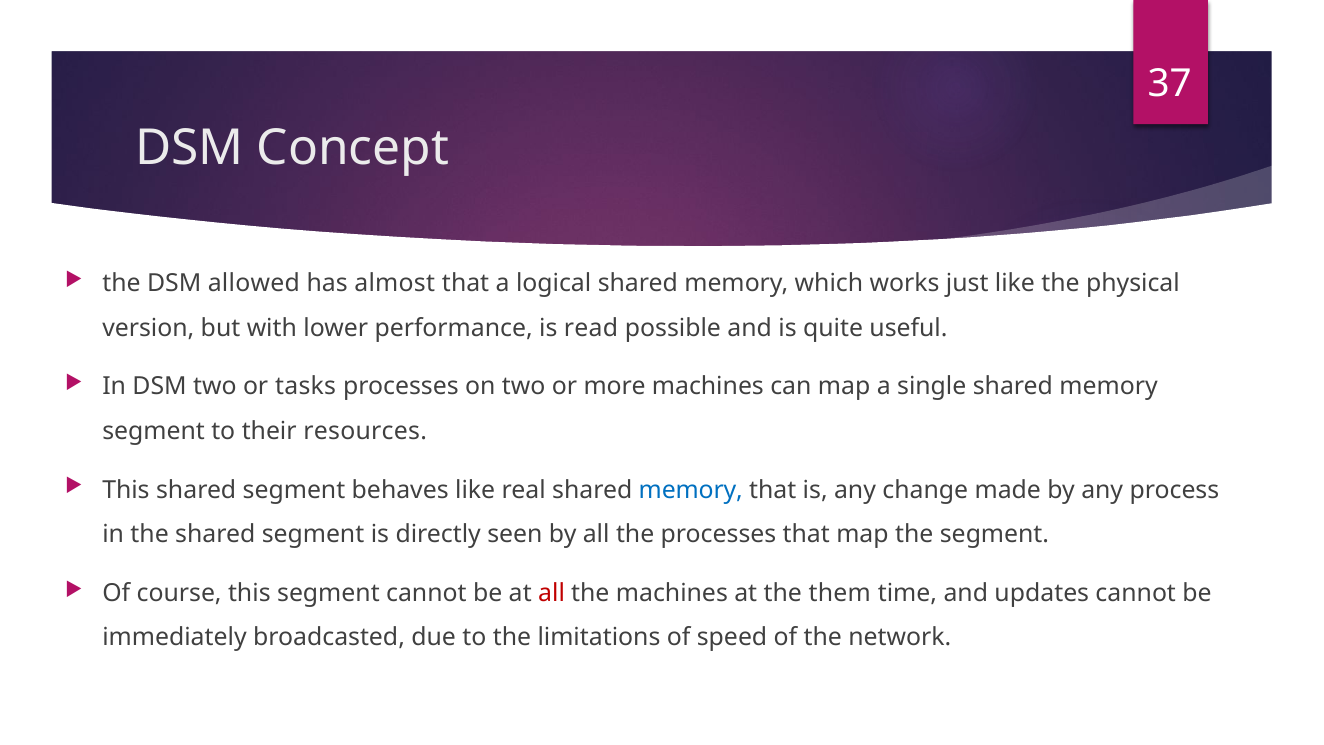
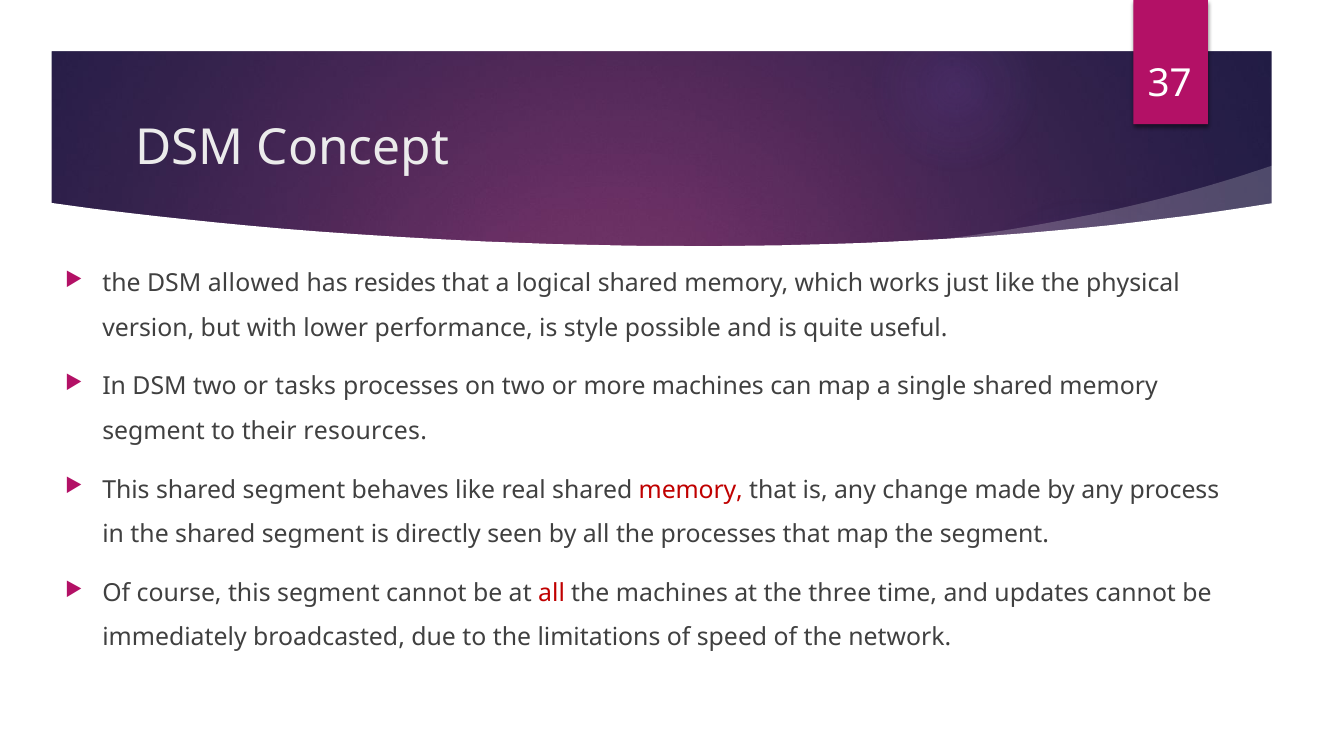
almost: almost -> resides
read: read -> style
memory at (691, 490) colour: blue -> red
them: them -> three
